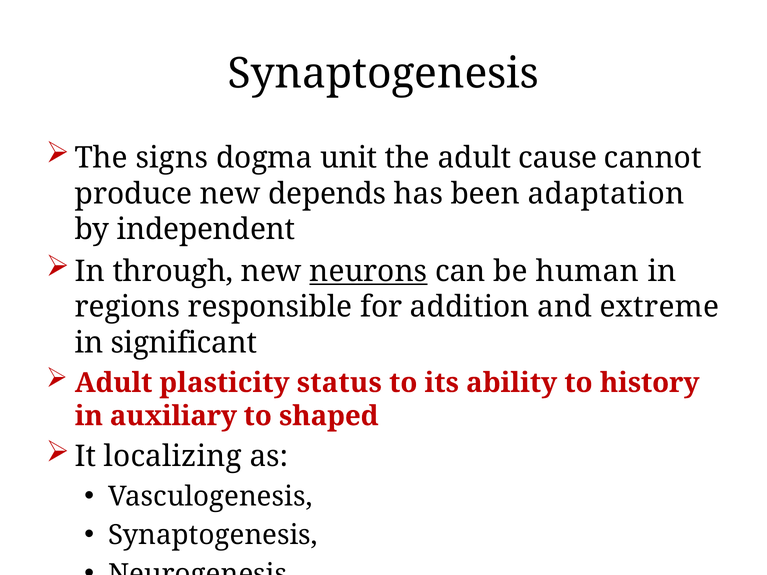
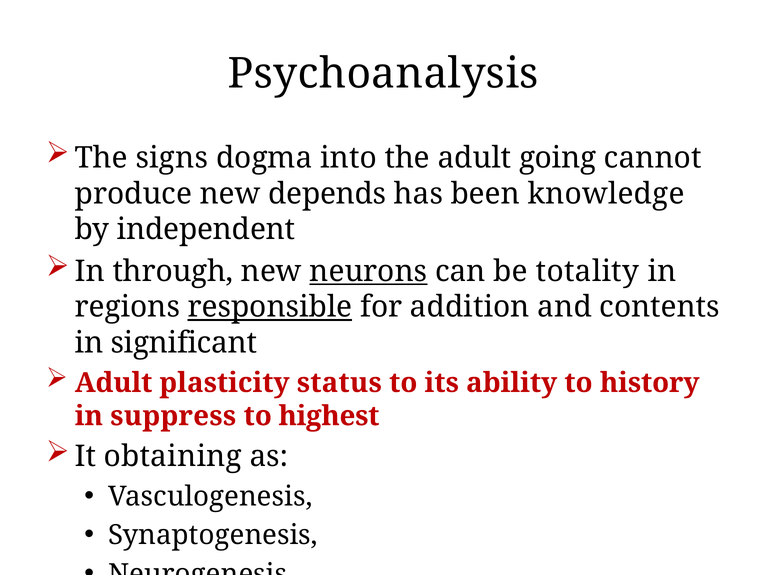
Synaptogenesis at (383, 74): Synaptogenesis -> Psychoanalysis
unit: unit -> into
cause: cause -> going
adaptation: adaptation -> knowledge
human: human -> totality
responsible underline: none -> present
extreme: extreme -> contents
auxiliary: auxiliary -> suppress
shaped: shaped -> highest
localizing: localizing -> obtaining
